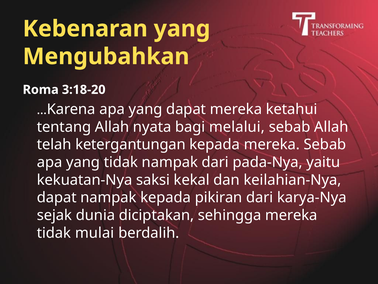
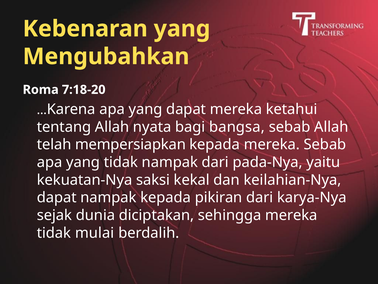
3:18-20: 3:18-20 -> 7:18-20
melalui: melalui -> bangsa
ketergantungan: ketergantungan -> mempersiapkan
